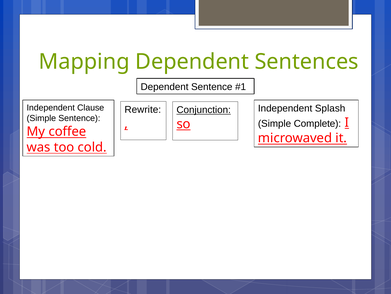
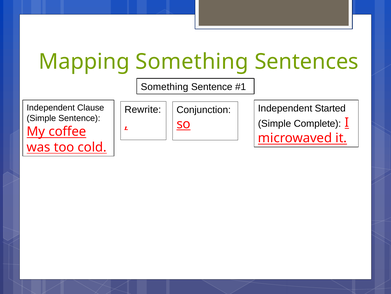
Mapping Dependent: Dependent -> Something
Dependent at (165, 87): Dependent -> Something
Splash: Splash -> Started
Conjunction underline: present -> none
